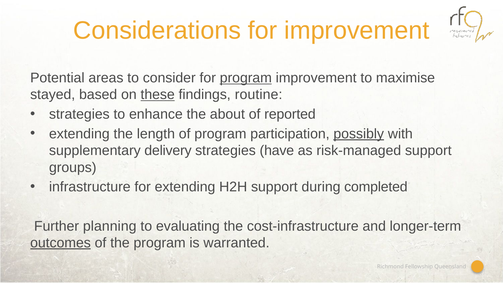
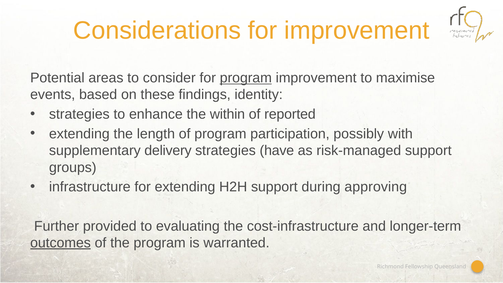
stayed: stayed -> events
these underline: present -> none
routine: routine -> identity
about: about -> within
possibly underline: present -> none
completed: completed -> approving
planning: planning -> provided
